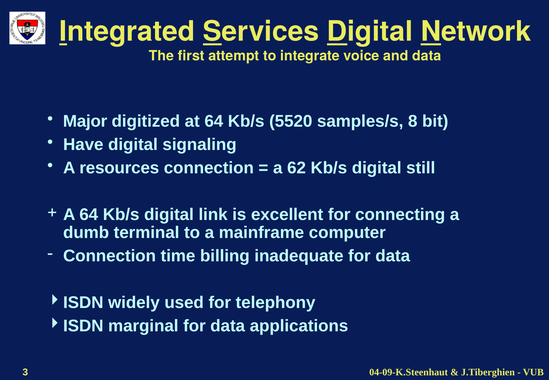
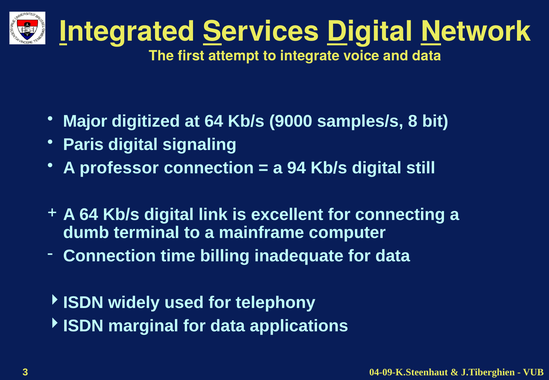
5520: 5520 -> 9000
Have: Have -> Paris
resources: resources -> professor
62: 62 -> 94
